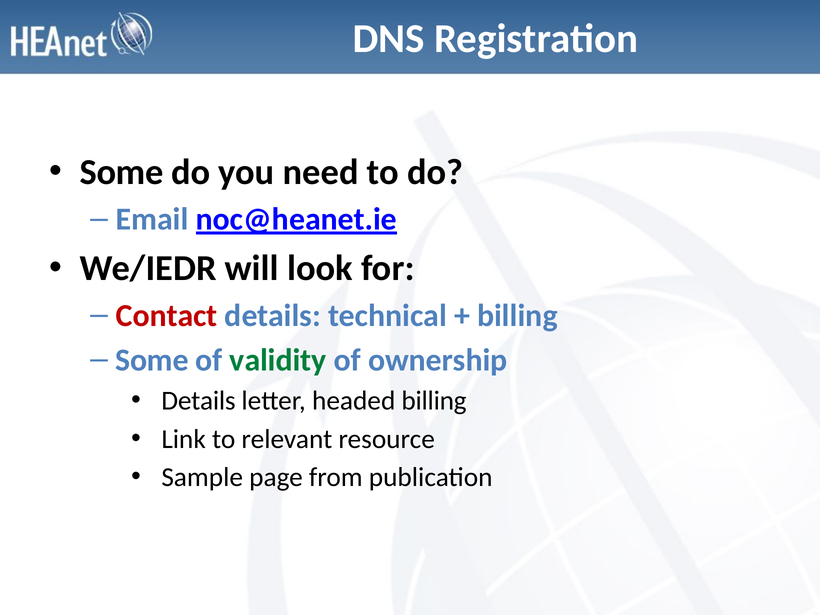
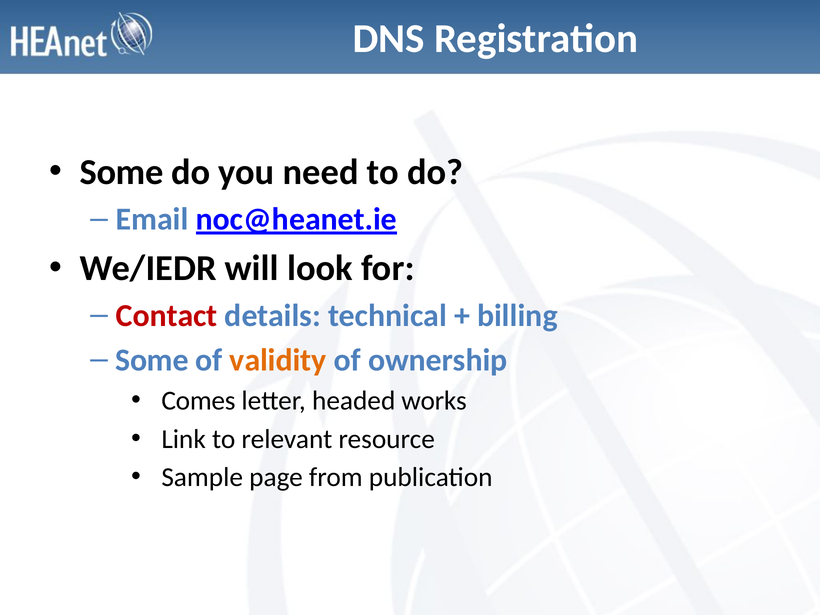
validity colour: green -> orange
Details at (198, 401): Details -> Comes
headed billing: billing -> works
